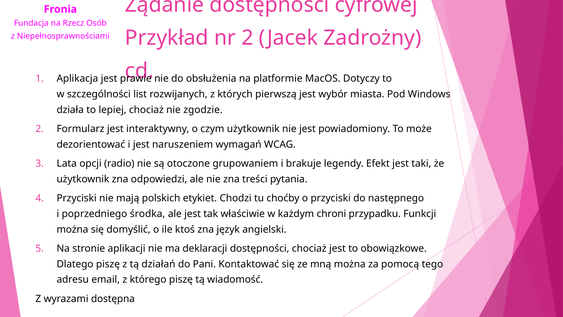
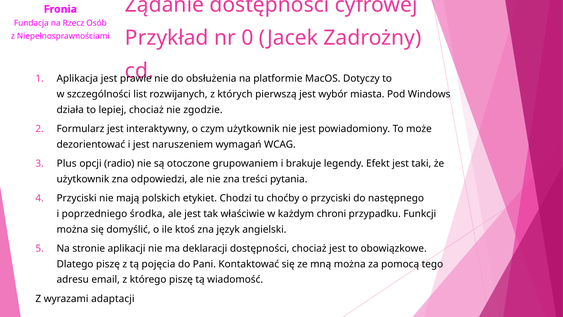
nr 2: 2 -> 0
Lata: Lata -> Plus
działań: działań -> pojęcia
dostępna: dostępna -> adaptacji
